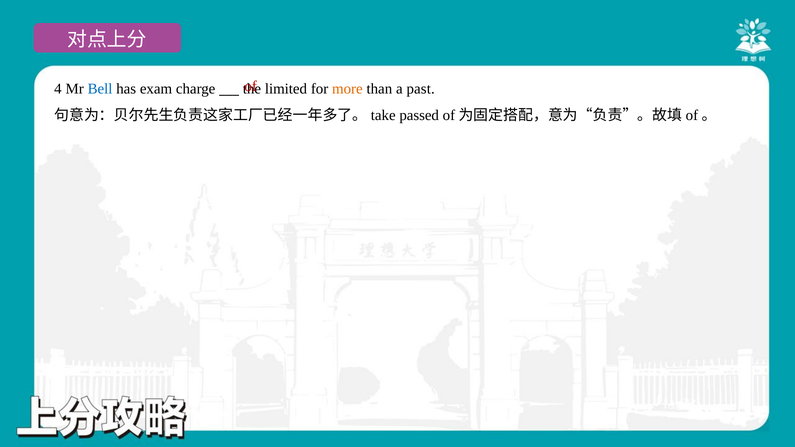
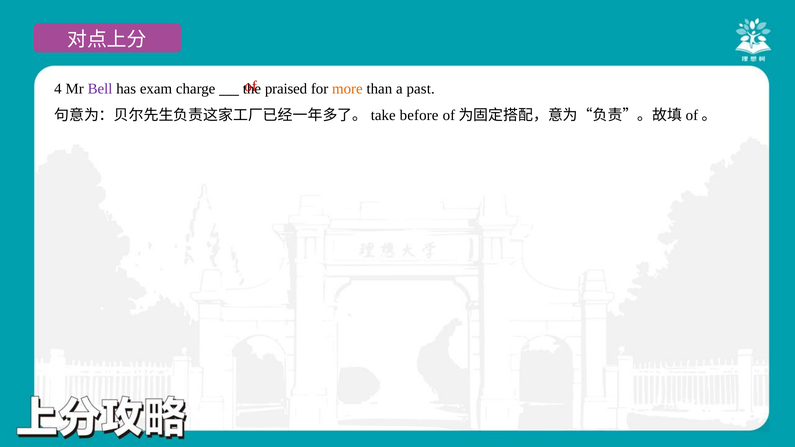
Bell colour: blue -> purple
limited: limited -> praised
passed: passed -> before
